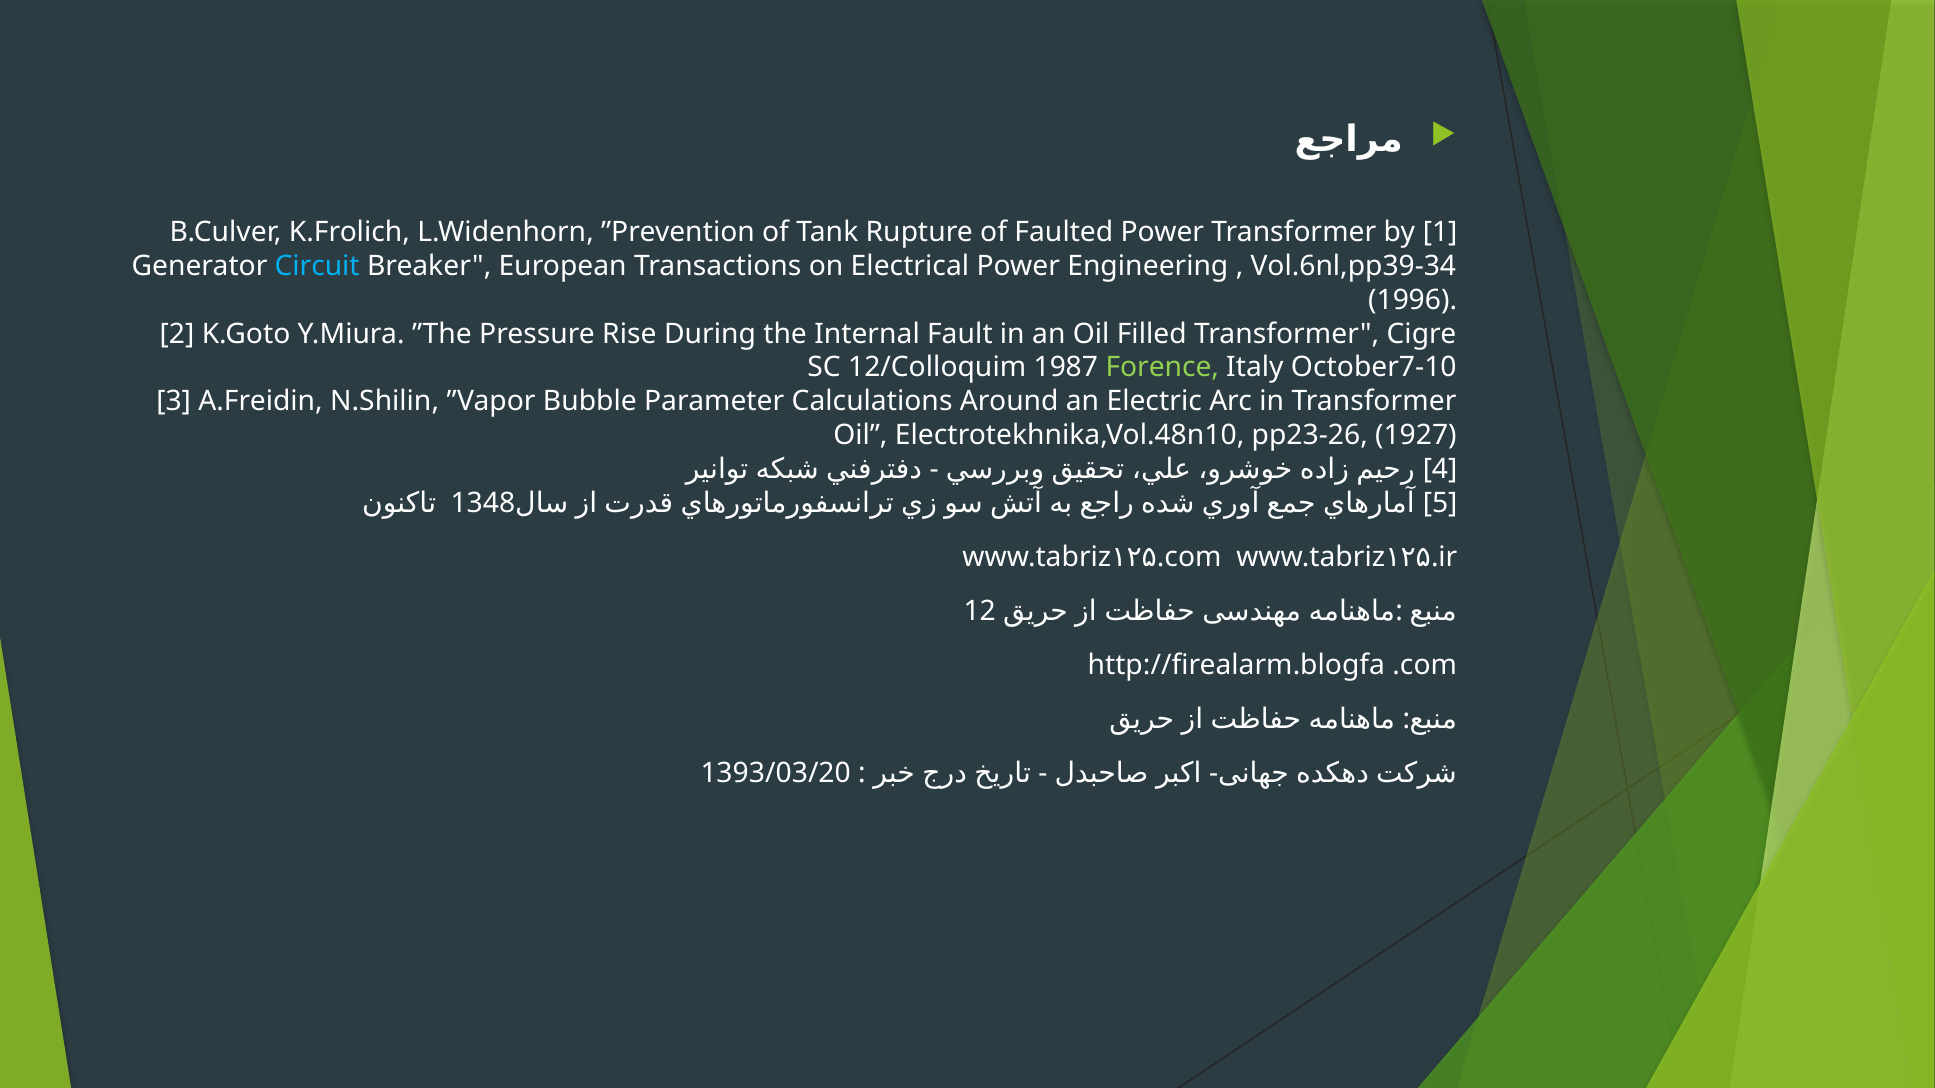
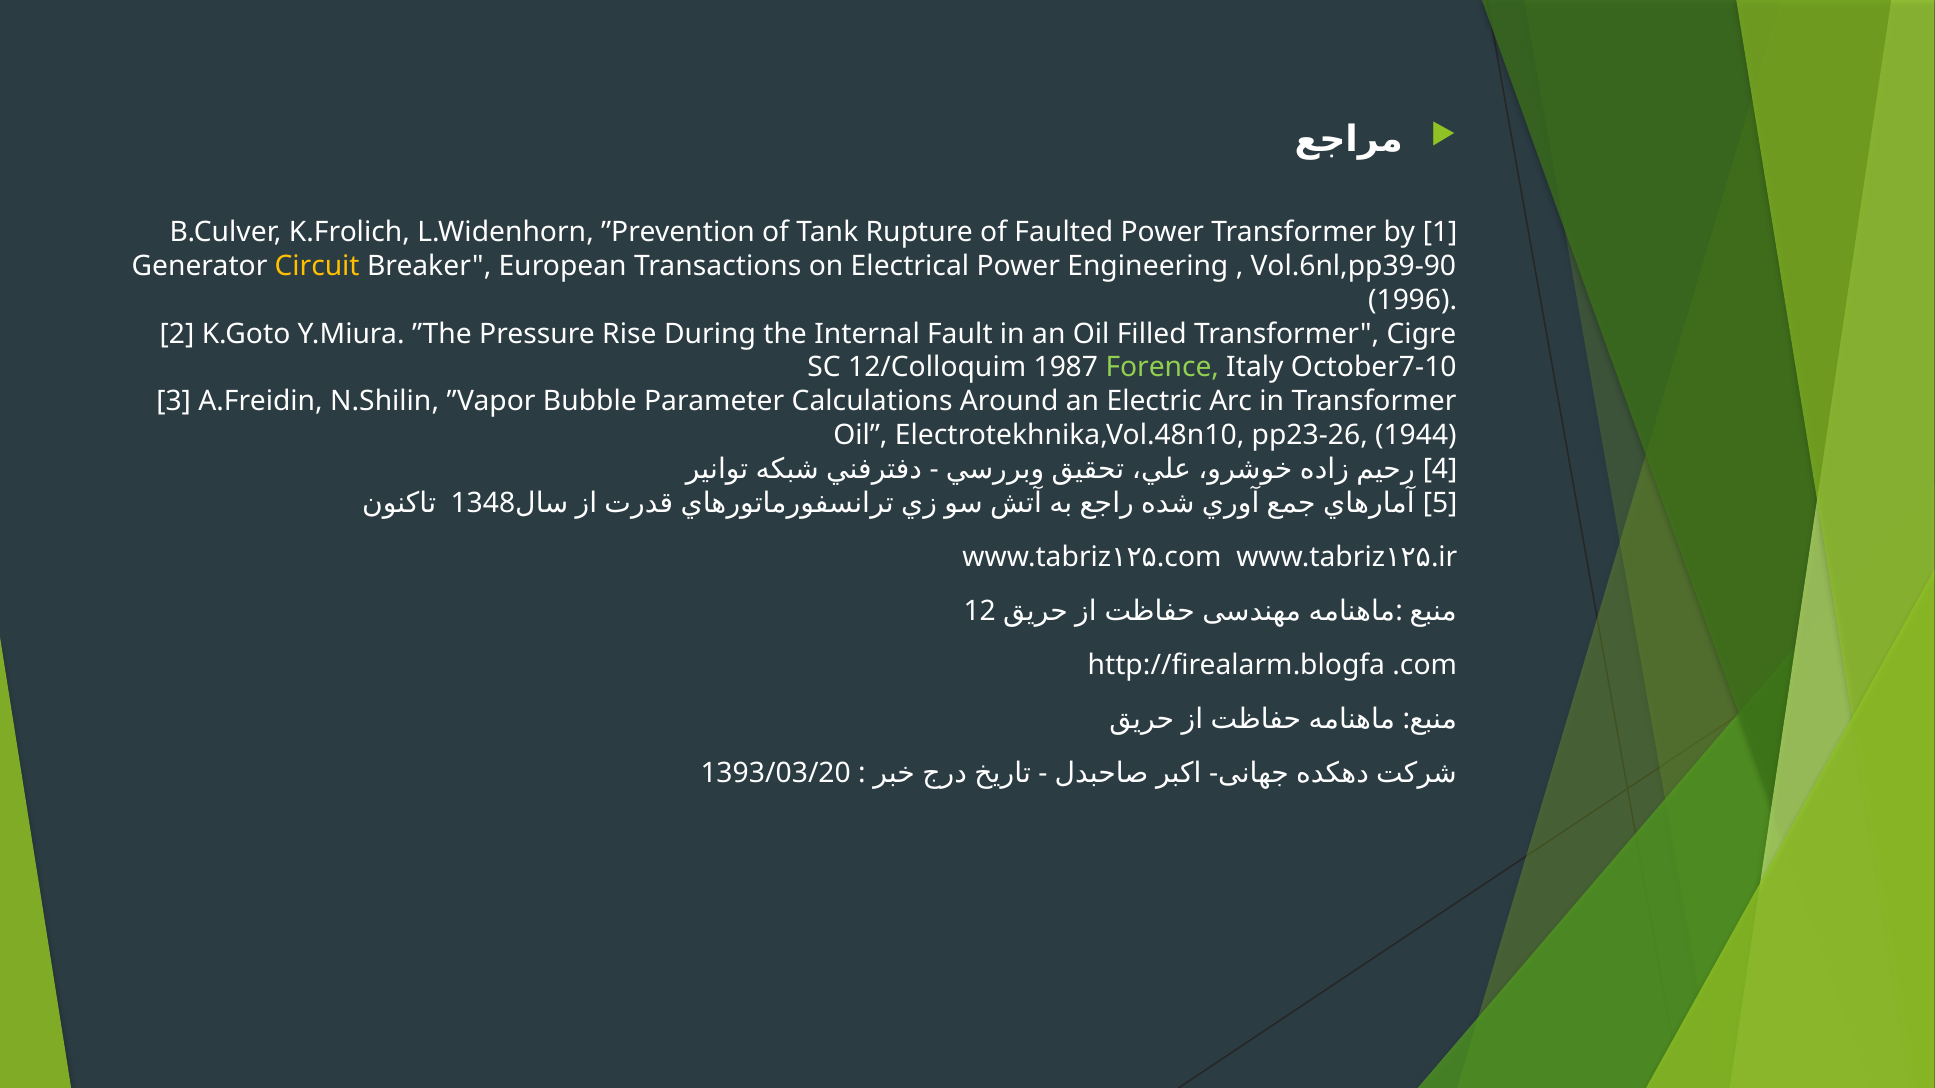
Circuit colour: light blue -> yellow
Vol.6nl,pp39-34: Vol.6nl,pp39-34 -> Vol.6nl,pp39-90
1927: 1927 -> 1944
